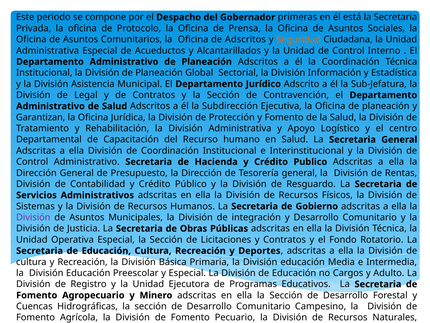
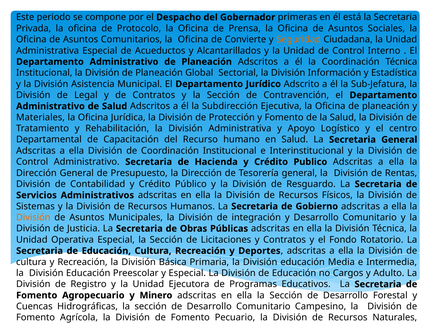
de Adscritos: Adscritos -> Convierte
Garantizan: Garantizan -> Materiales
División at (33, 217) colour: purple -> orange
